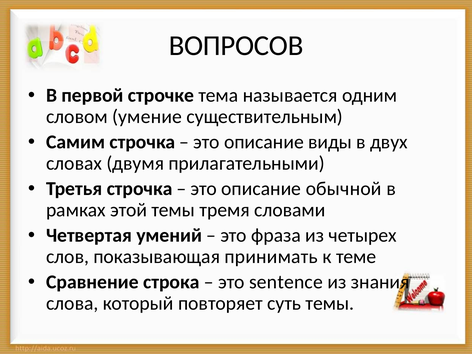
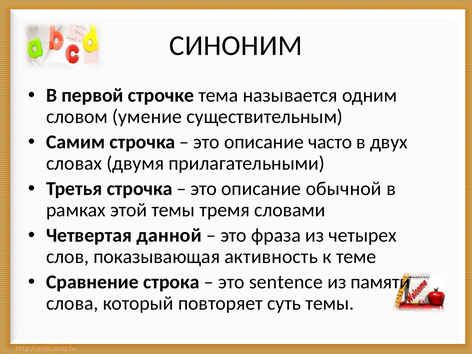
ВОПРОСОВ: ВОПРОСОВ -> СИНОНИМ
виды: виды -> часто
умений: умений -> данной
принимать: принимать -> активность
знания: знания -> памяти
